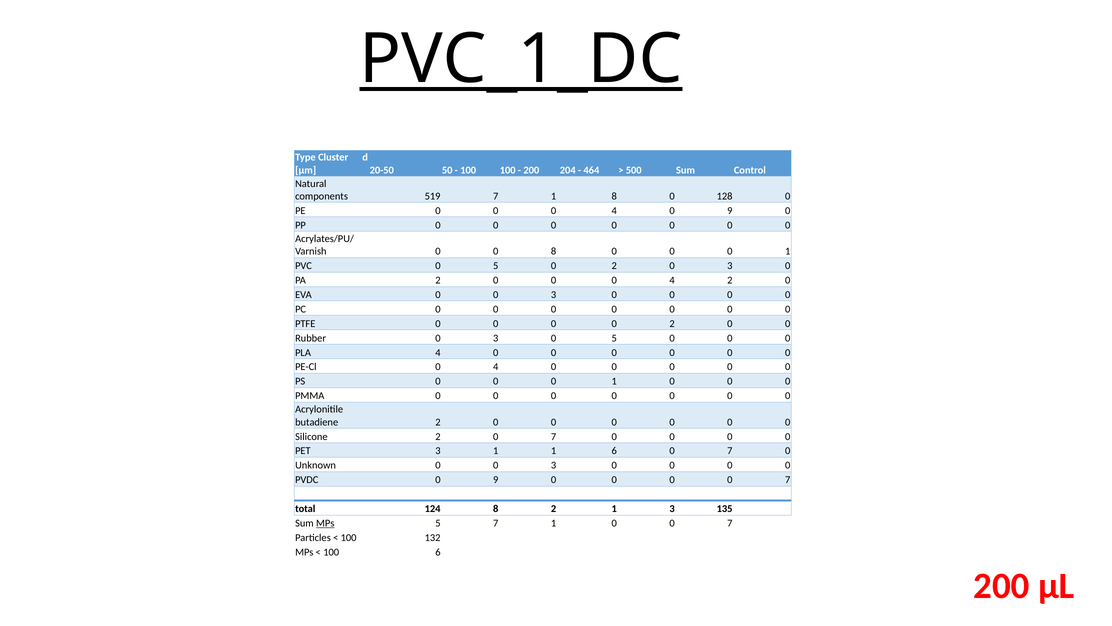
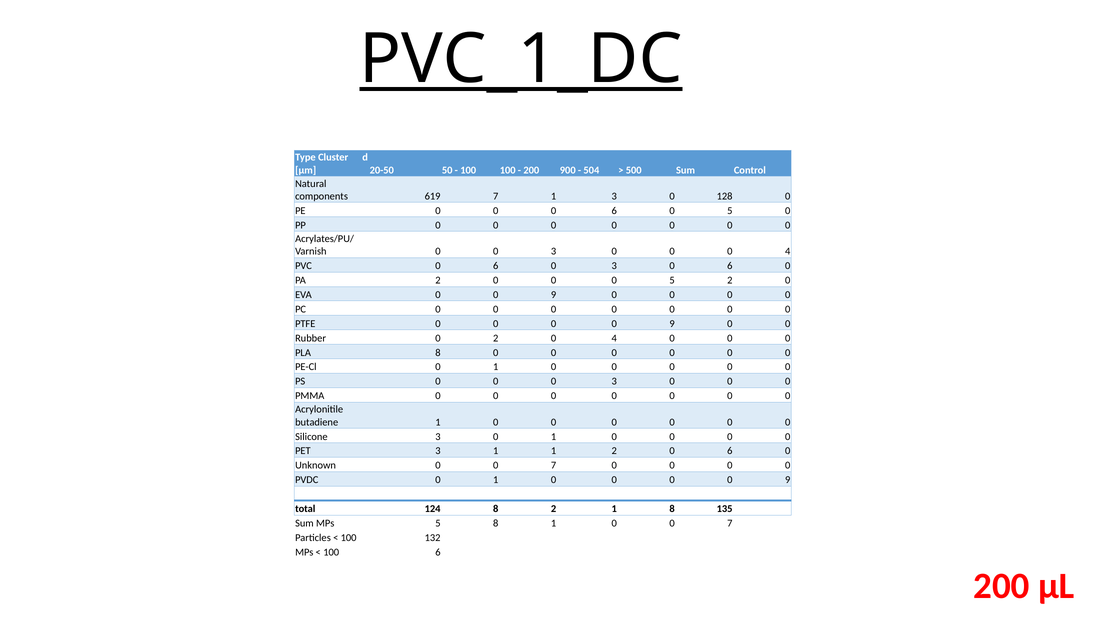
204: 204 -> 900
464: 464 -> 504
519: 519 -> 619
1 8: 8 -> 3
4 at (614, 211): 4 -> 6
9 at (730, 211): 9 -> 5
8 at (554, 251): 8 -> 3
1 at (788, 251): 1 -> 4
PVC 0 5: 5 -> 6
2 at (614, 266): 2 -> 3
3 at (730, 266): 3 -> 6
4 at (672, 280): 4 -> 5
EVA 0 0 3: 3 -> 9
2 at (672, 323): 2 -> 9
Rubber 0 3: 3 -> 2
5 at (614, 338): 5 -> 4
PLA 4: 4 -> 8
PE-Cl 0 4: 4 -> 1
1 at (614, 381): 1 -> 3
butadiene 2: 2 -> 1
Silicone 2: 2 -> 3
7 at (554, 436): 7 -> 1
1 6: 6 -> 2
7 at (730, 451): 7 -> 6
Unknown 0 0 3: 3 -> 7
PVDC 0 9: 9 -> 1
7 at (788, 480): 7 -> 9
1 3: 3 -> 8
MPs at (325, 523) underline: present -> none
5 7: 7 -> 8
